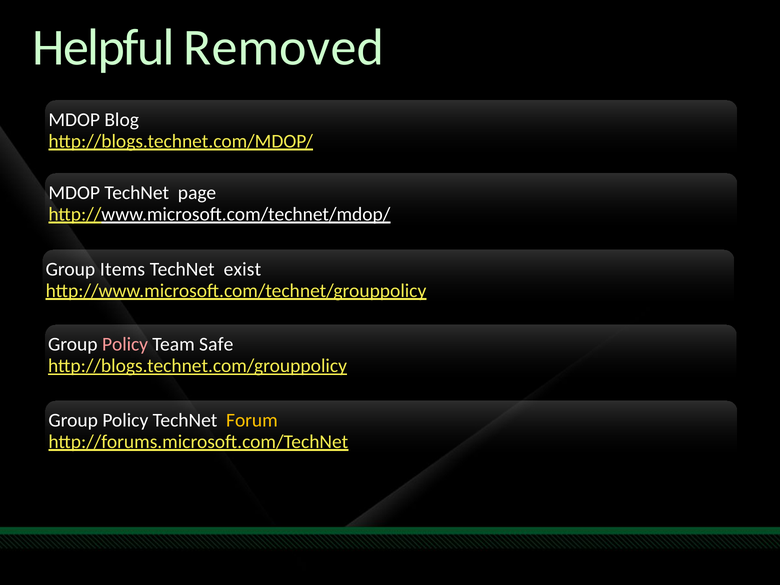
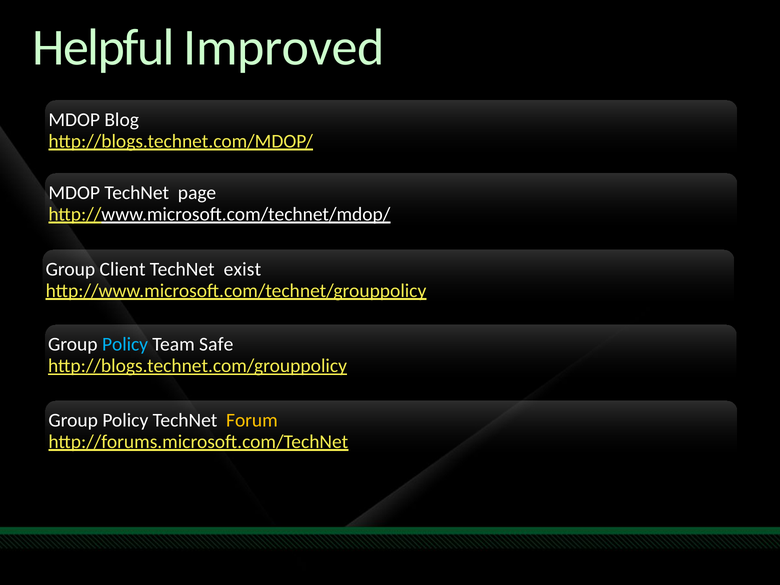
Removed: Removed -> Improved
Items: Items -> Client
Policy at (125, 344) colour: pink -> light blue
